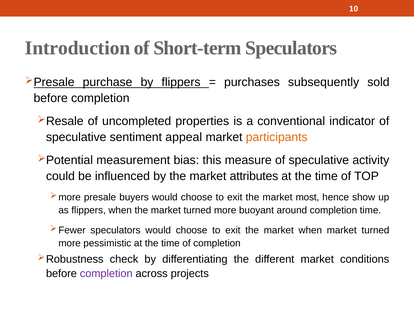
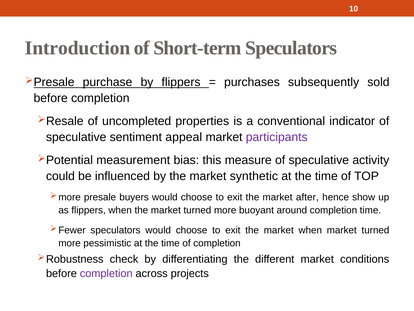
participants colour: orange -> purple
attributes: attributes -> synthetic
most: most -> after
